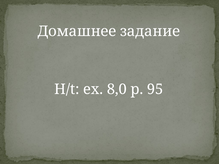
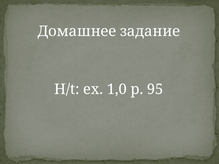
8,0: 8,0 -> 1,0
